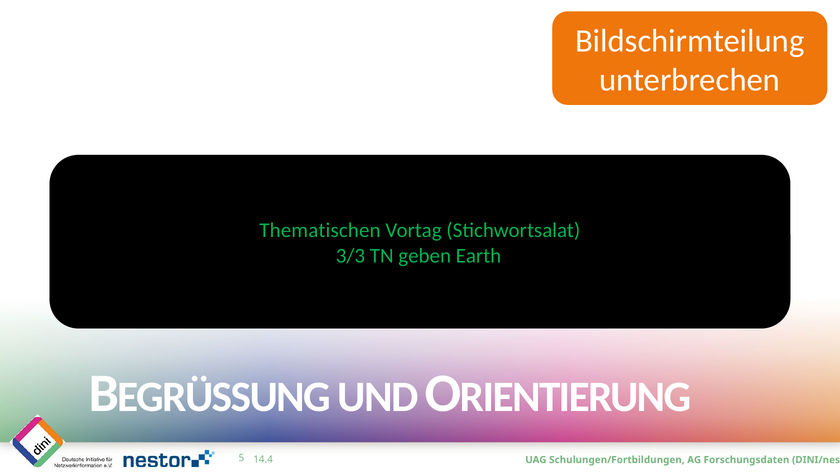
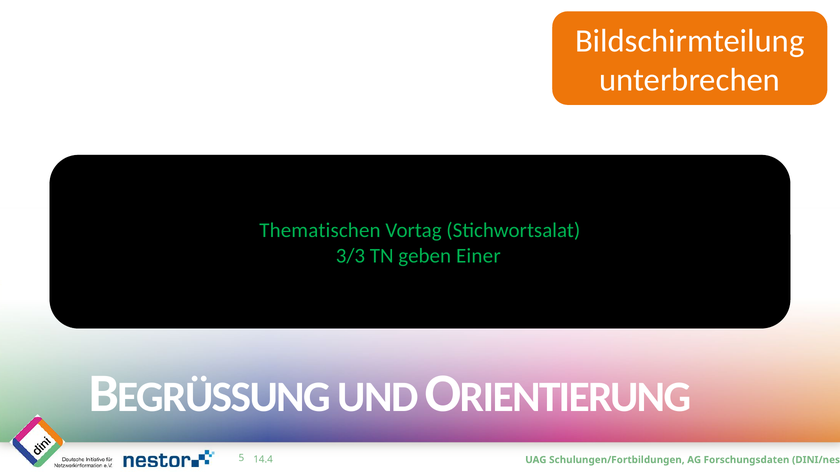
Earth: Earth -> Einer
